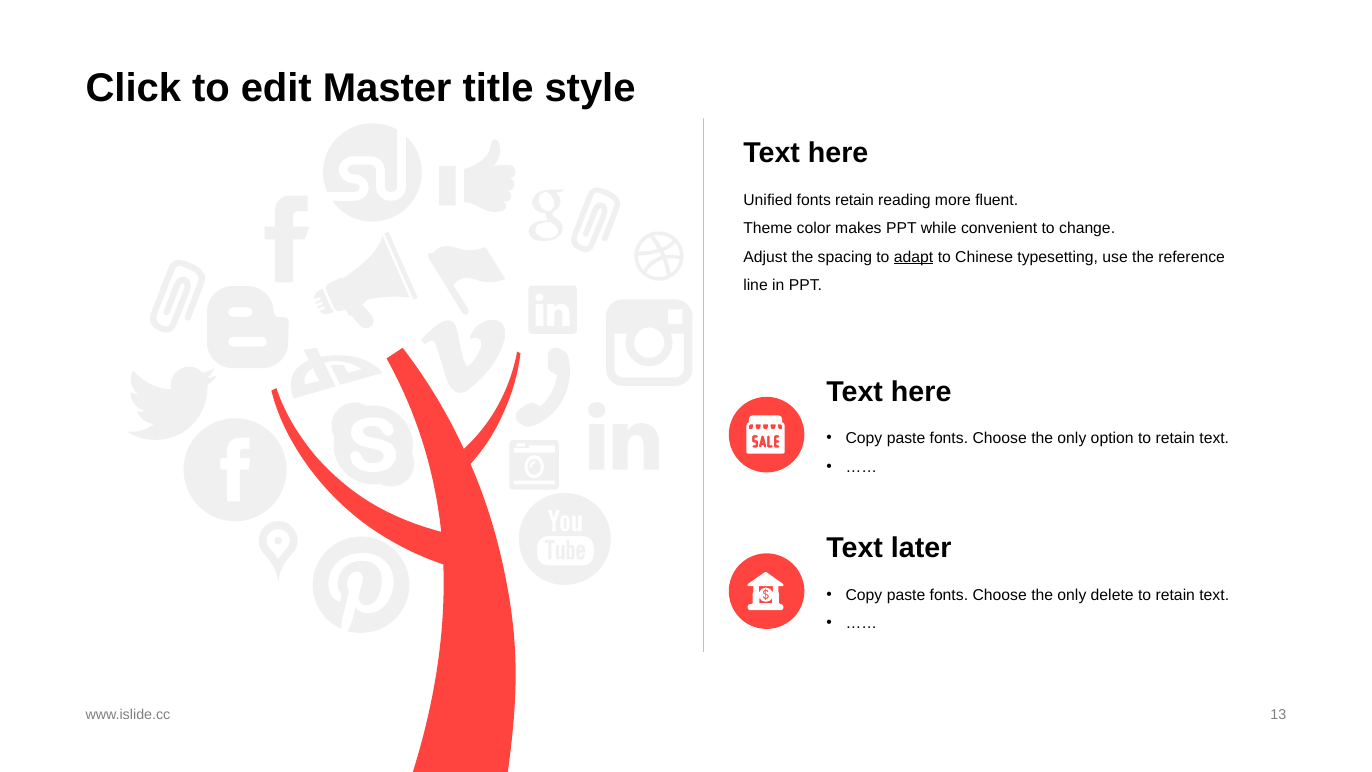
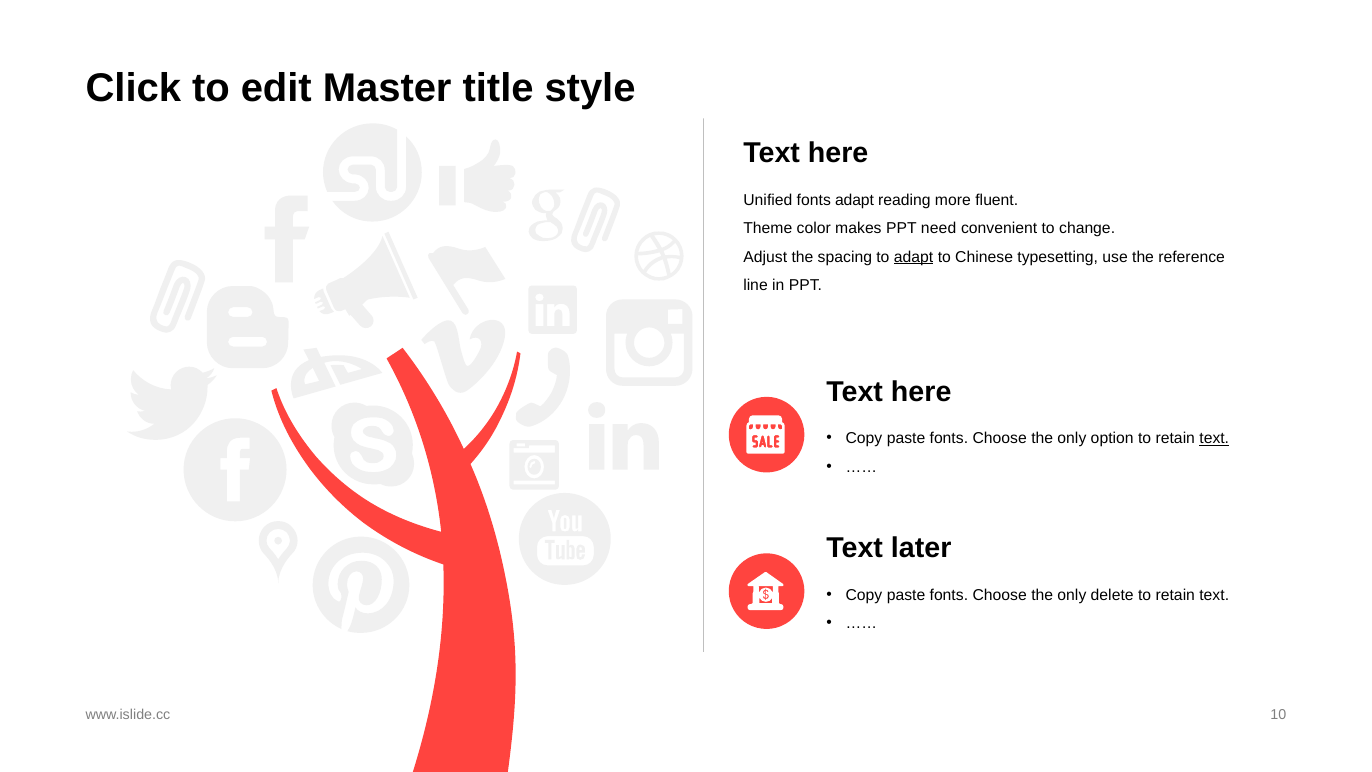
fonts retain: retain -> adapt
while: while -> need
text at (1214, 438) underline: none -> present
13: 13 -> 10
